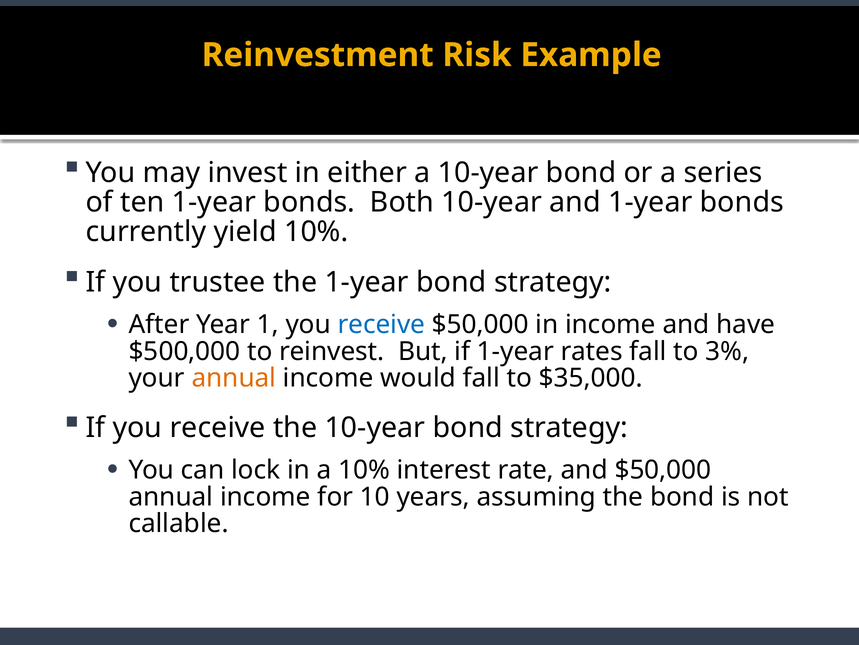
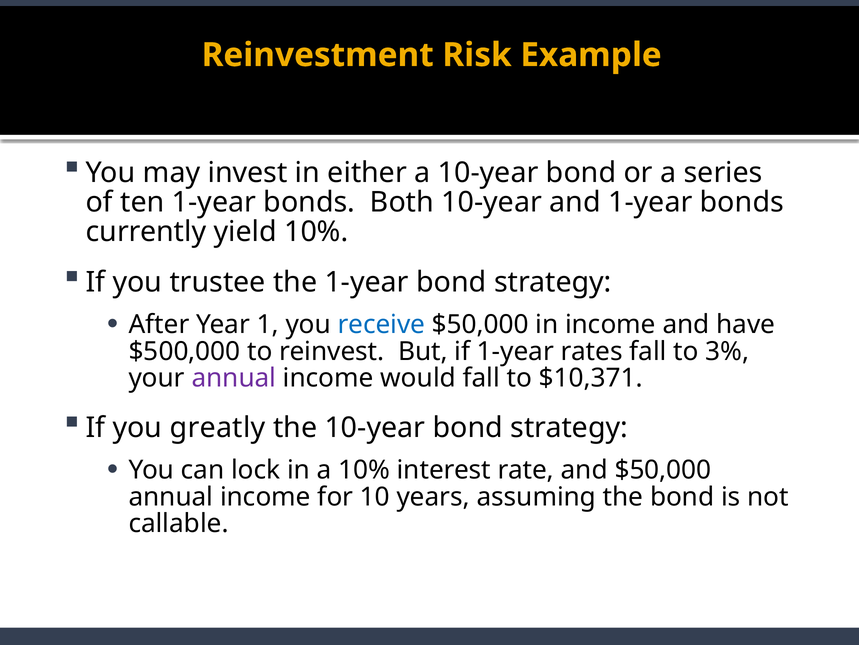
annual at (234, 378) colour: orange -> purple
$35,000: $35,000 -> $10,371
If you receive: receive -> greatly
